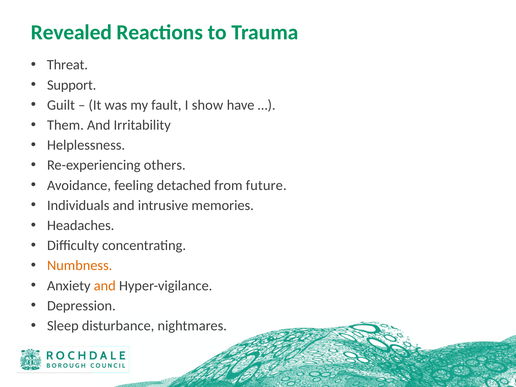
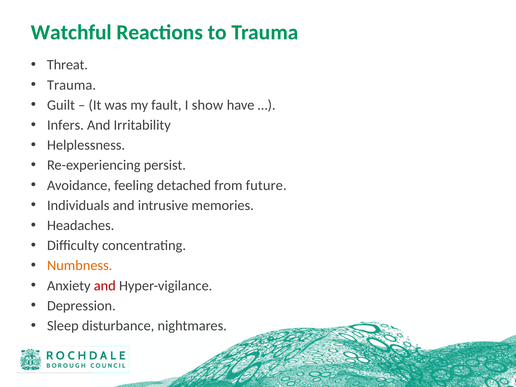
Revealed: Revealed -> Watchful
Support at (72, 85): Support -> Trauma
Them: Them -> Infers
others: others -> persist
and at (105, 286) colour: orange -> red
